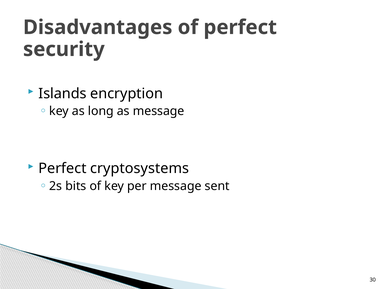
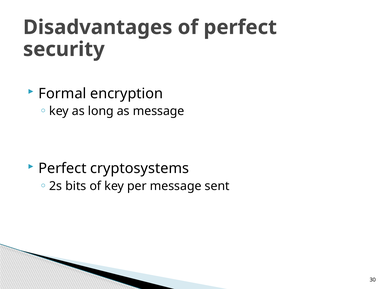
Islands: Islands -> Formal
